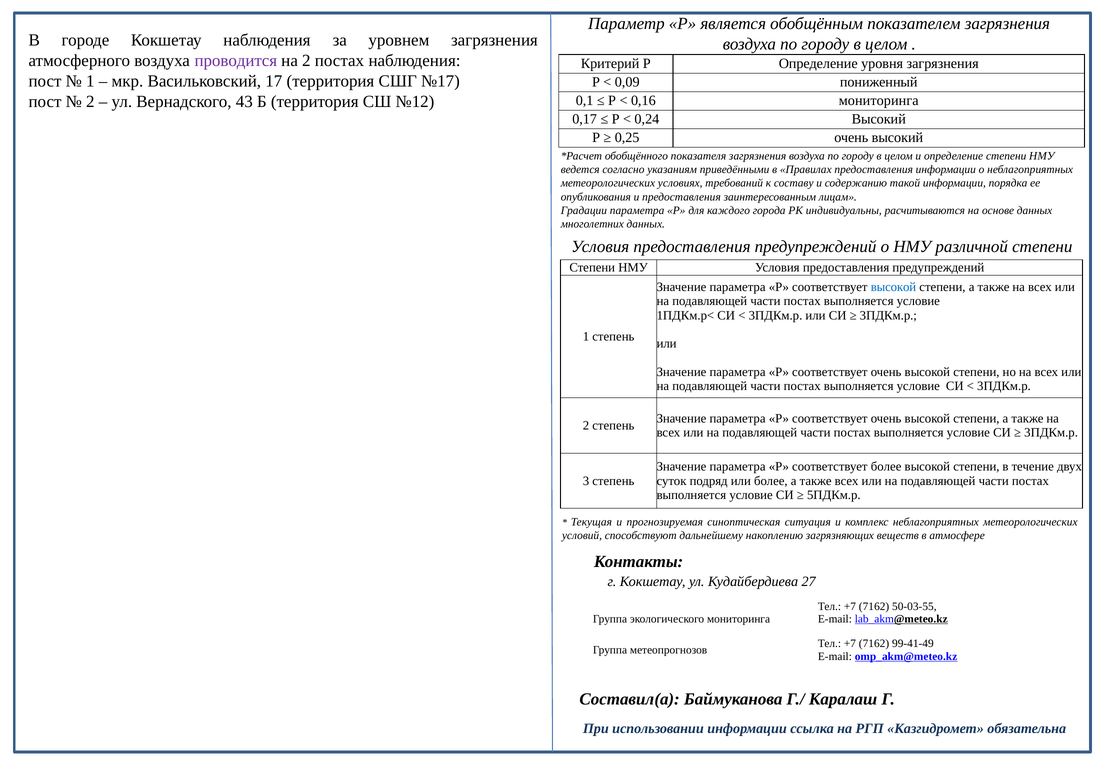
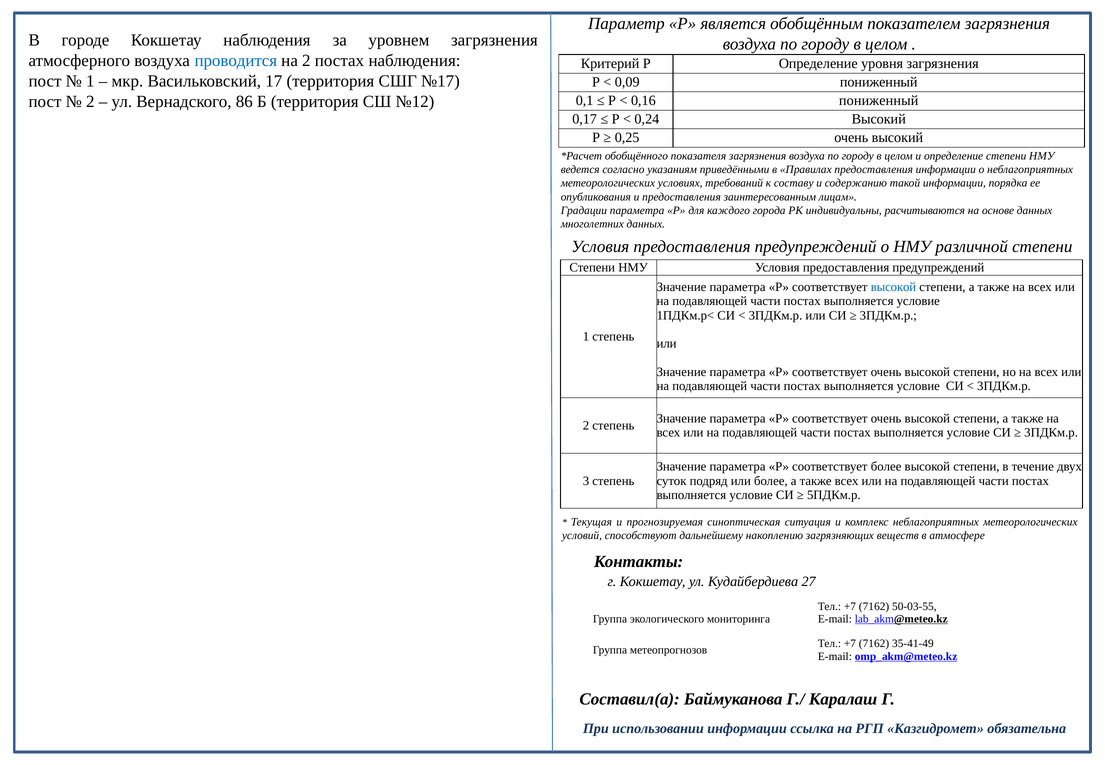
проводится colour: purple -> blue
43: 43 -> 86
0,16 мониторинга: мониторинга -> пониженный
99-41-49: 99-41-49 -> 35-41-49
